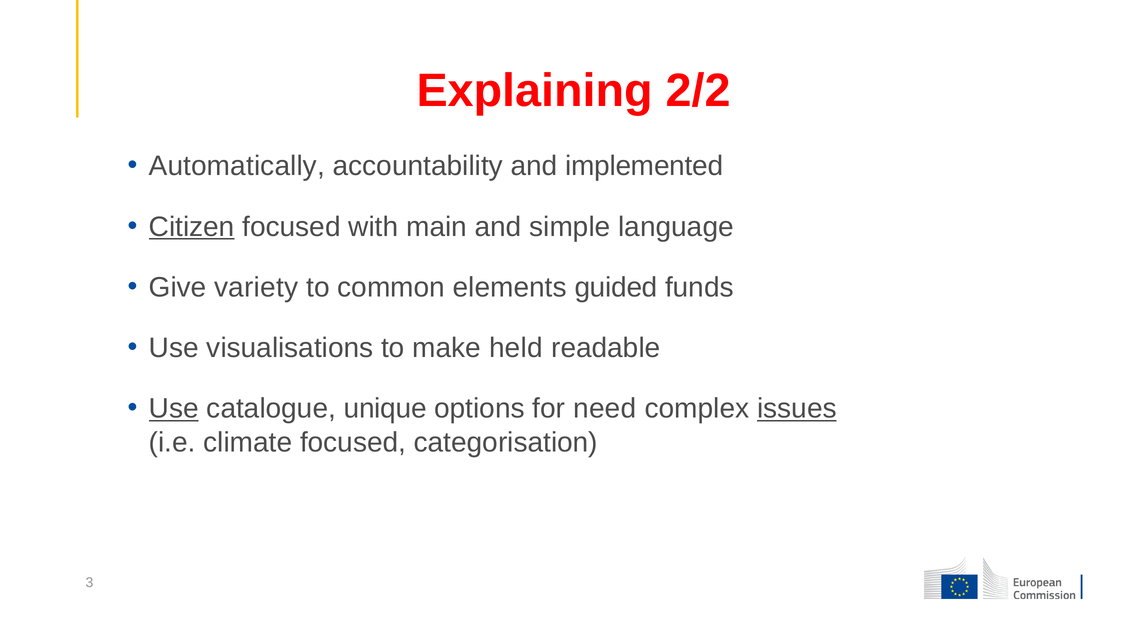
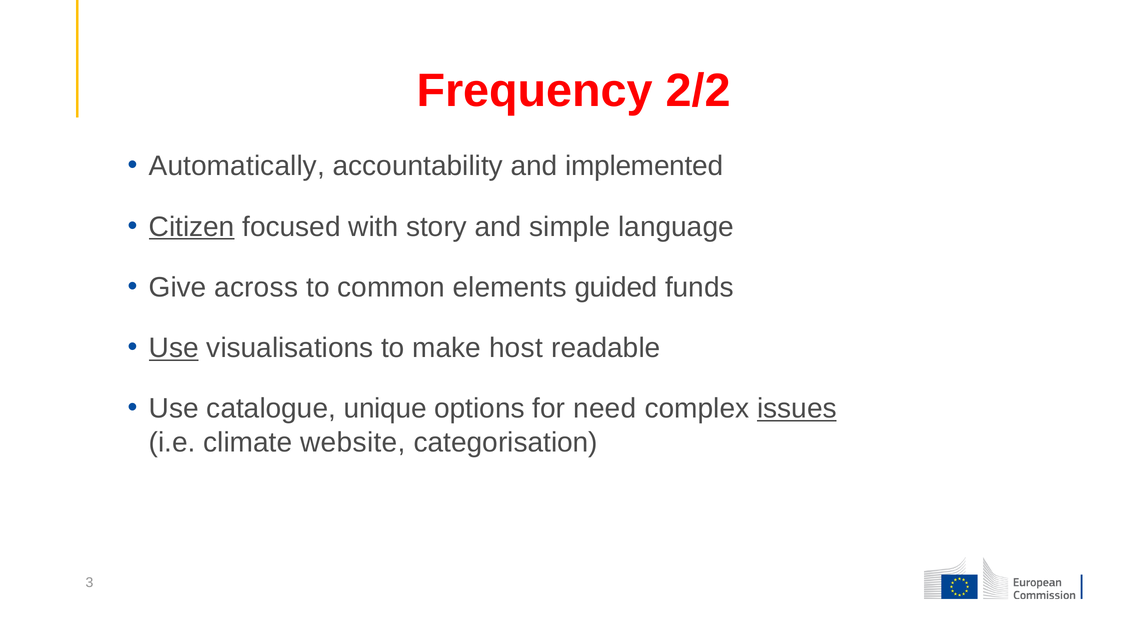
Explaining: Explaining -> Frequency
main: main -> story
variety: variety -> across
Use at (174, 348) underline: none -> present
held: held -> host
Use at (174, 408) underline: present -> none
climate focused: focused -> website
